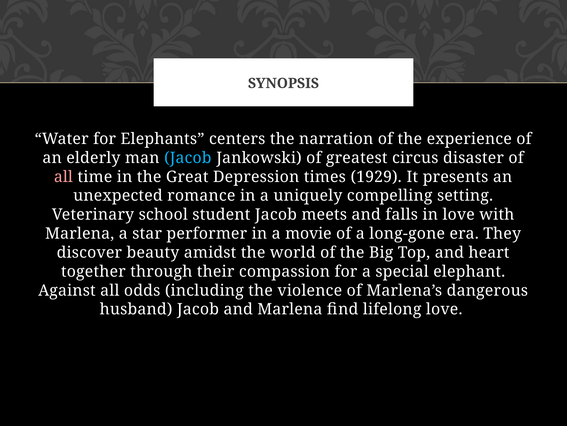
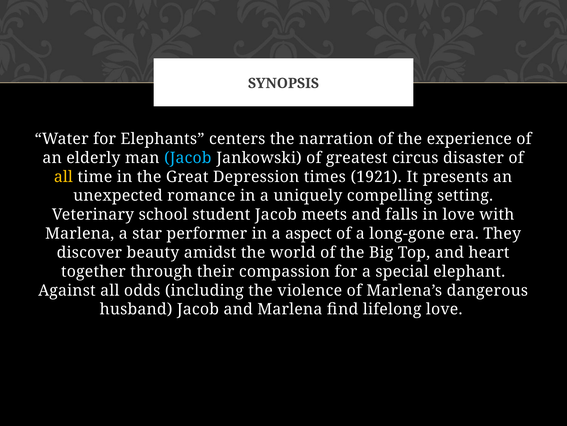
all at (63, 177) colour: pink -> yellow
1929: 1929 -> 1921
movie: movie -> aspect
